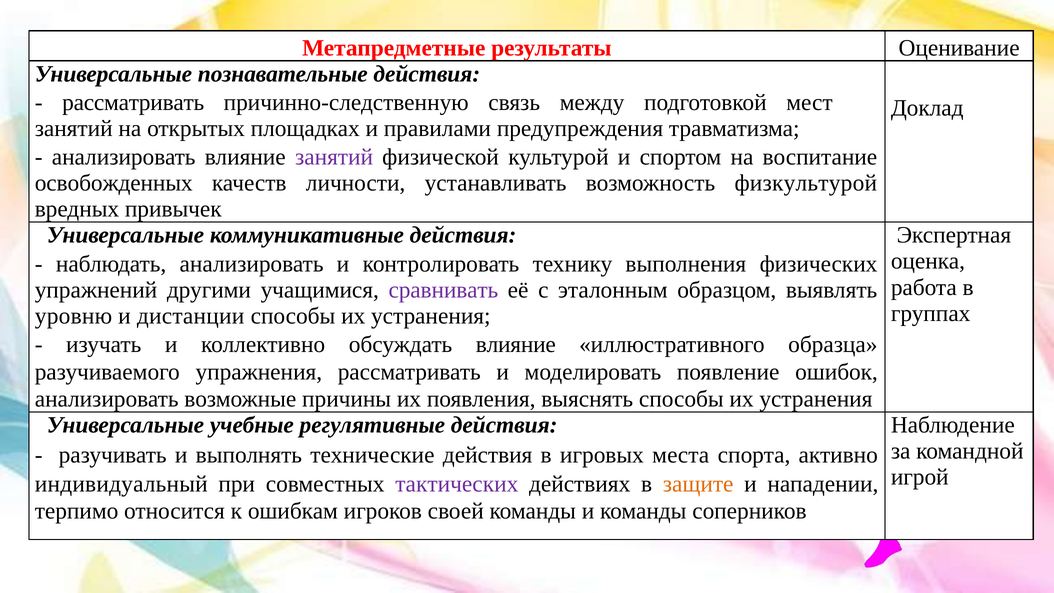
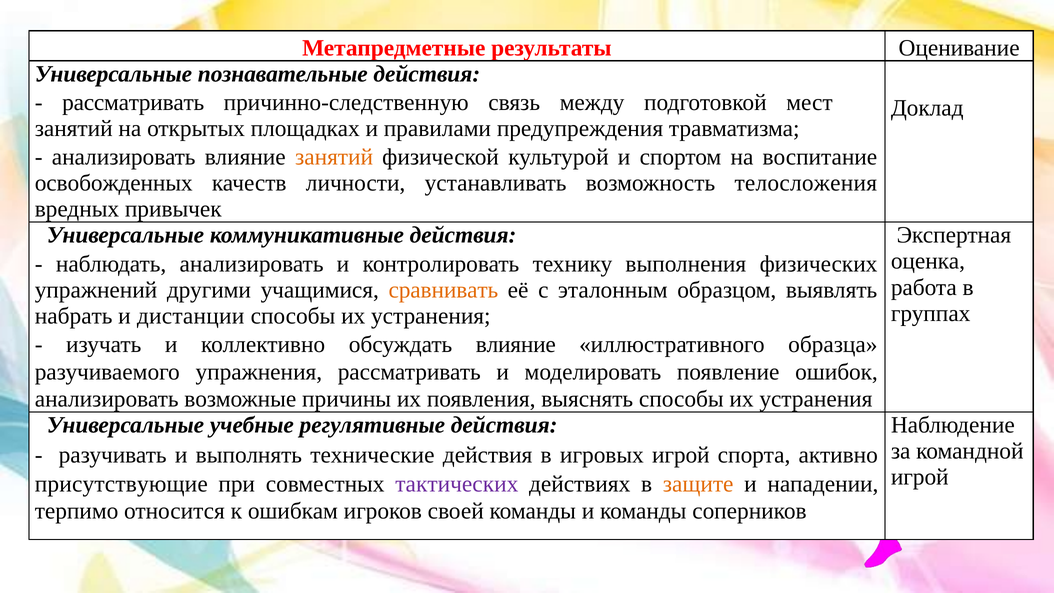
занятий at (334, 157) colour: purple -> orange
физкультурой: физкультурой -> телосложения
сравнивать colour: purple -> orange
уровню: уровню -> набрать
игровых места: места -> игрой
индивидуальный: индивидуальный -> присутствующие
